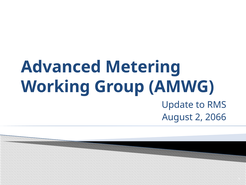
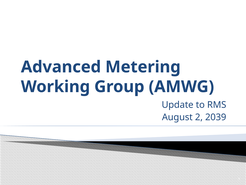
2066: 2066 -> 2039
